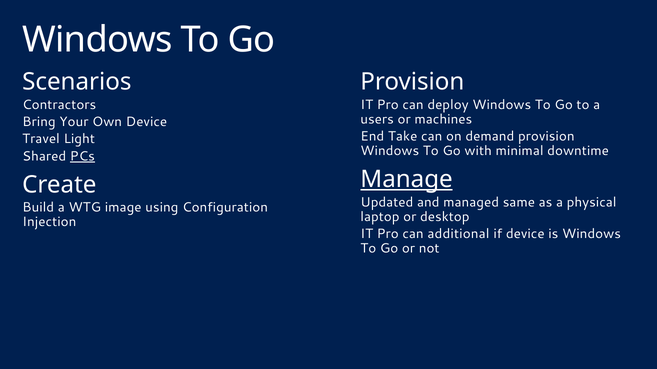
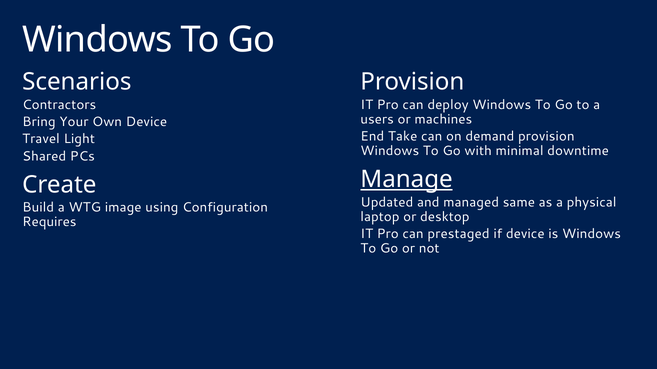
PCs underline: present -> none
Injection: Injection -> Requires
additional: additional -> prestaged
